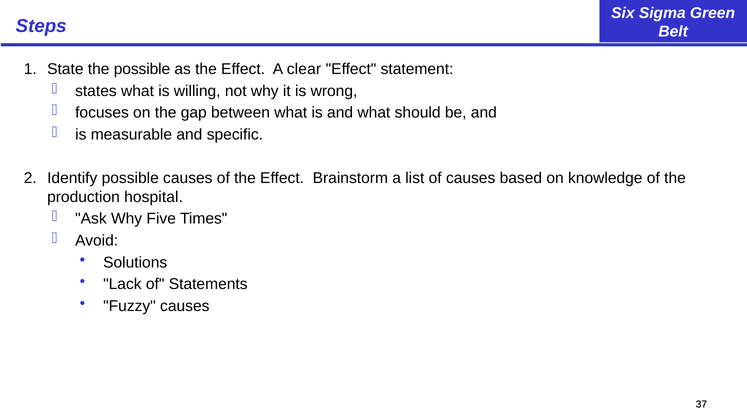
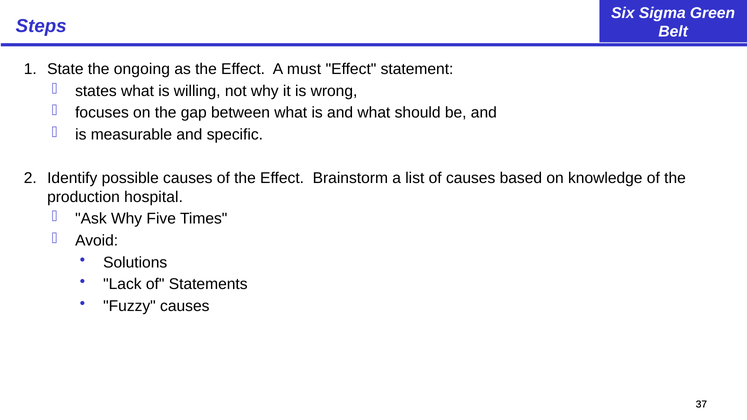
the possible: possible -> ongoing
clear: clear -> must
